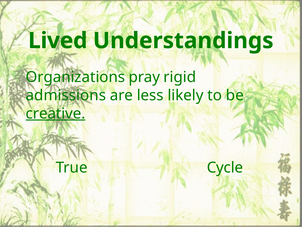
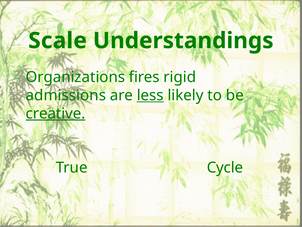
Lived: Lived -> Scale
pray: pray -> fires
less underline: none -> present
